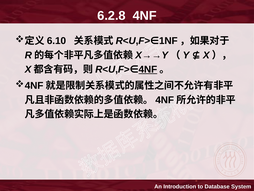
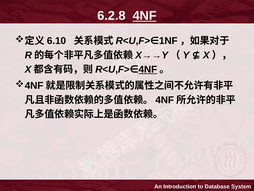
4NF at (145, 16) underline: none -> present
